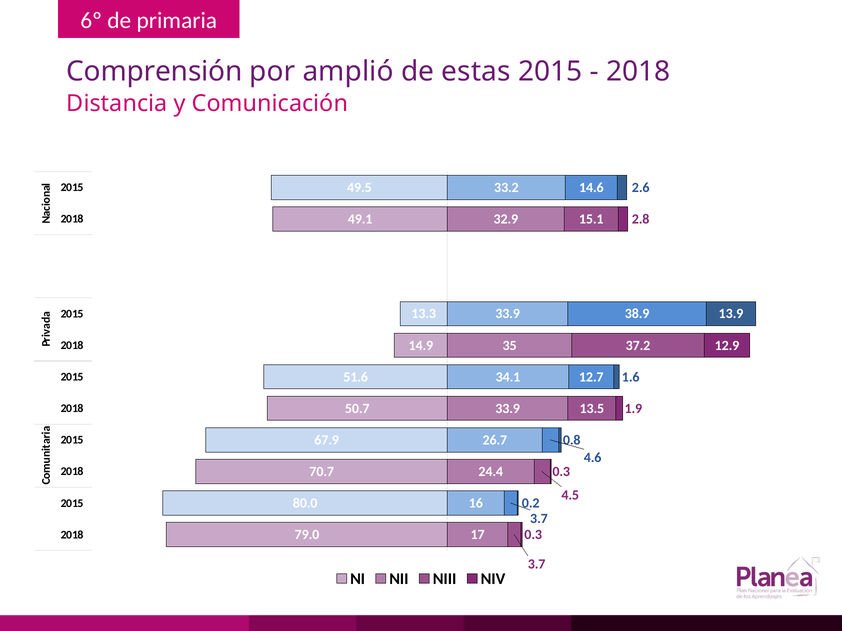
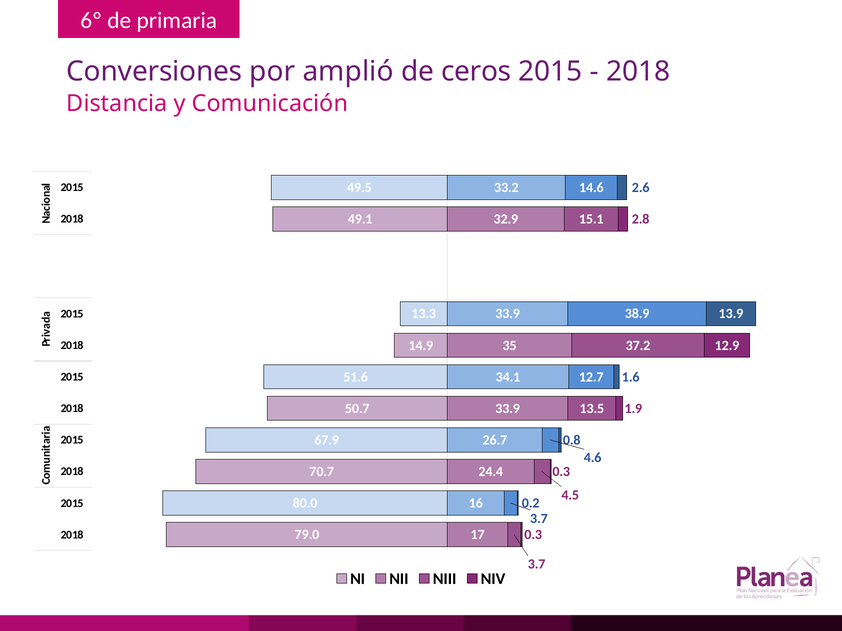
Comprensión: Comprensión -> Conversiones
estas: estas -> ceros
